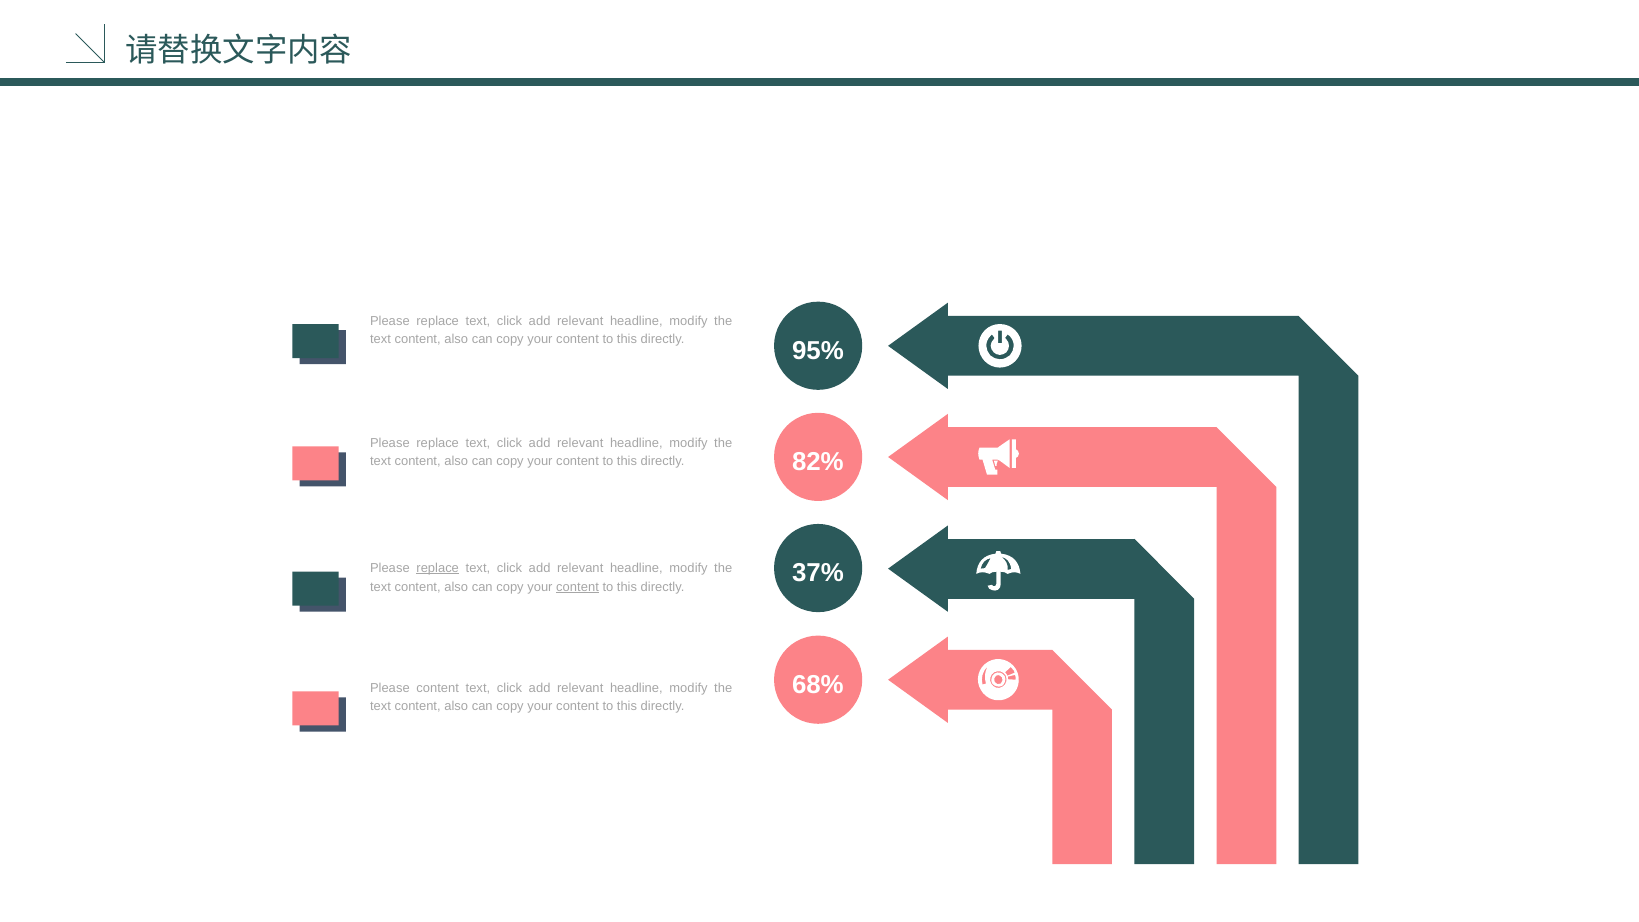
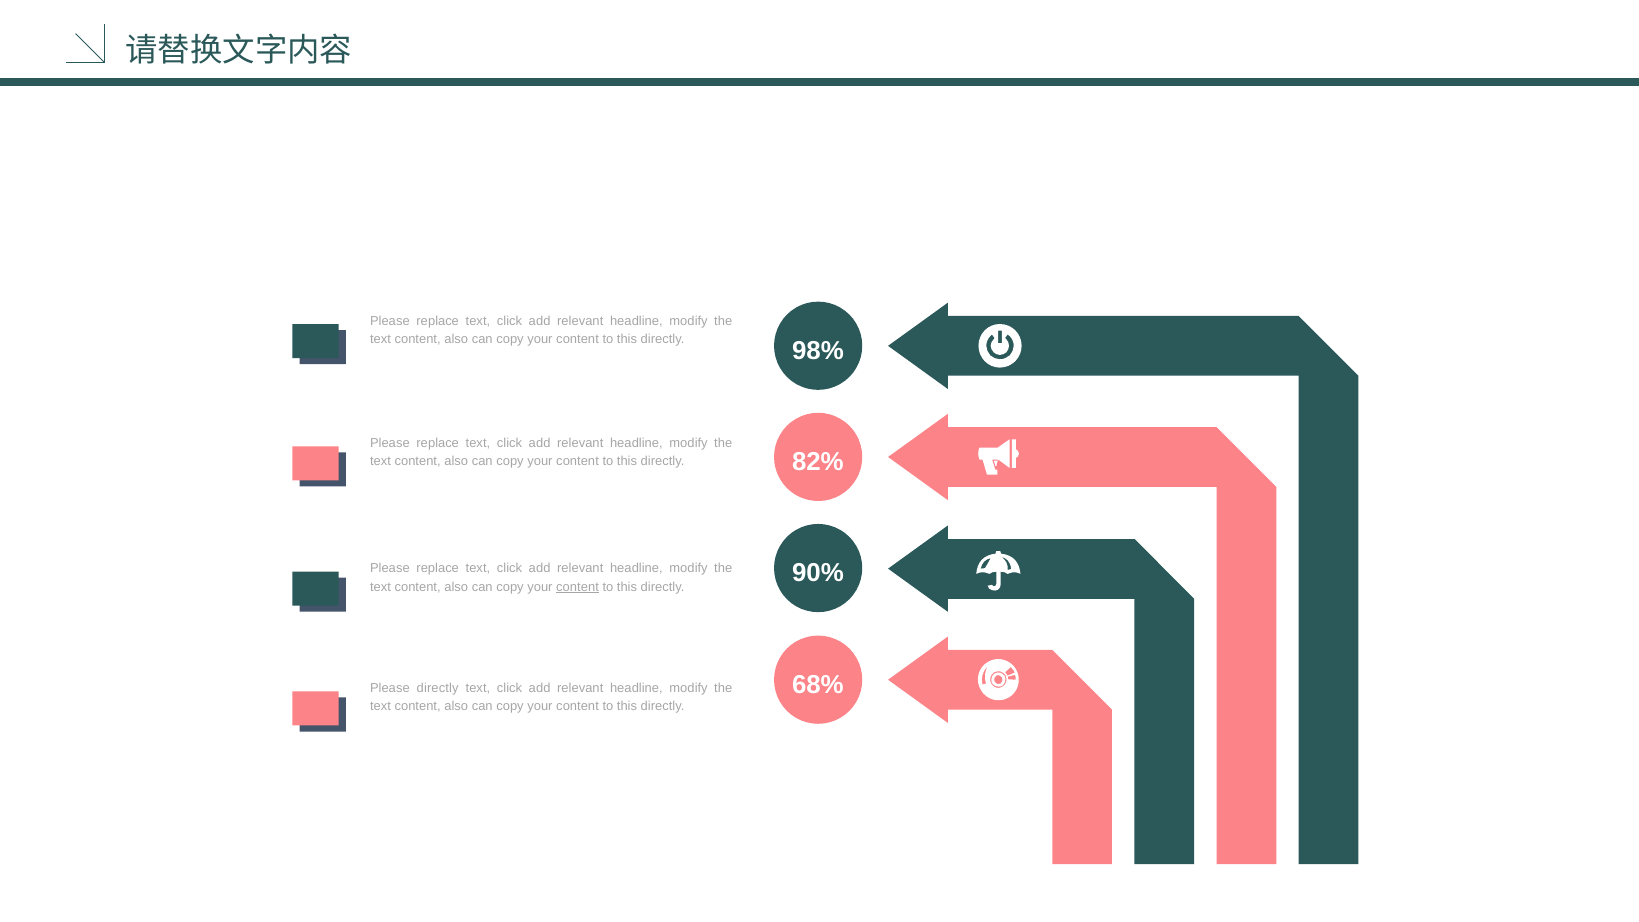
95%: 95% -> 98%
37%: 37% -> 90%
replace at (438, 568) underline: present -> none
Please content: content -> directly
